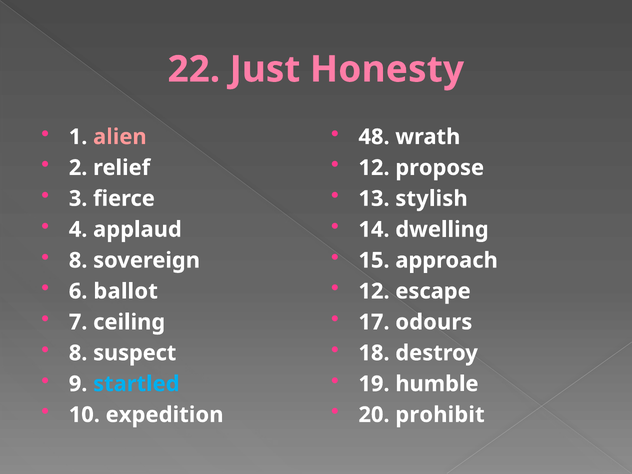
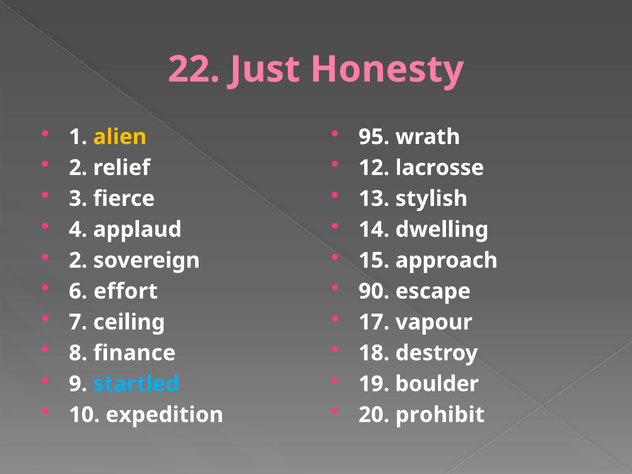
alien colour: pink -> yellow
48: 48 -> 95
propose: propose -> lacrosse
8 at (78, 260): 8 -> 2
ballot: ballot -> effort
12 at (374, 291): 12 -> 90
odours: odours -> vapour
suspect: suspect -> finance
humble: humble -> boulder
